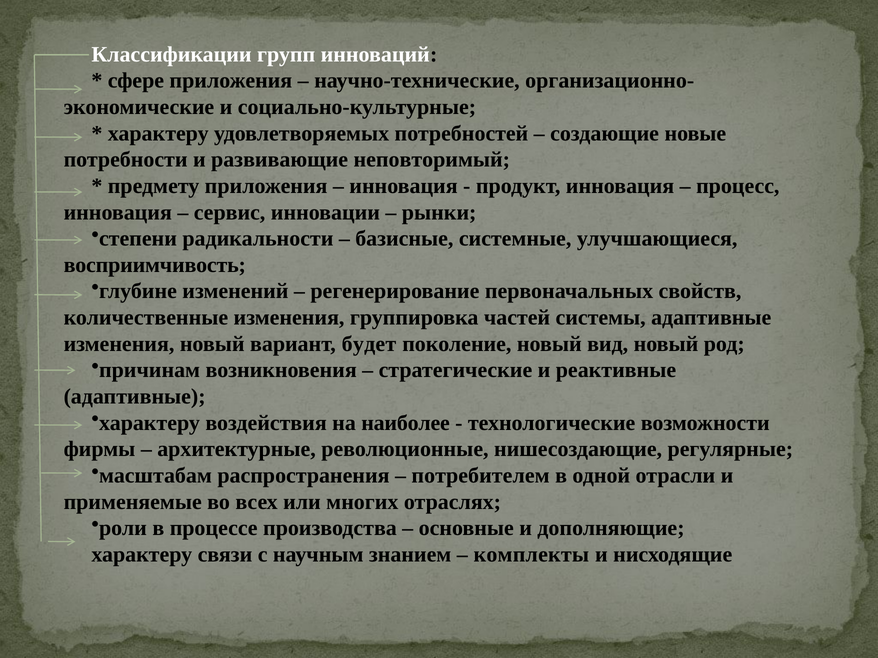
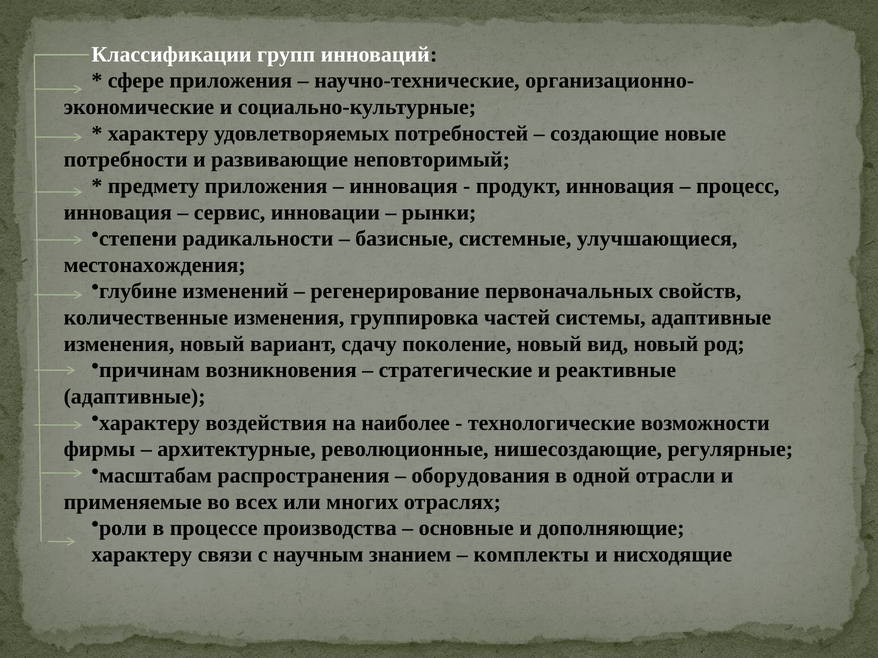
восприимчивость: восприимчивость -> местонахождения
будет: будет -> сдачу
потребителем: потребителем -> оборудования
